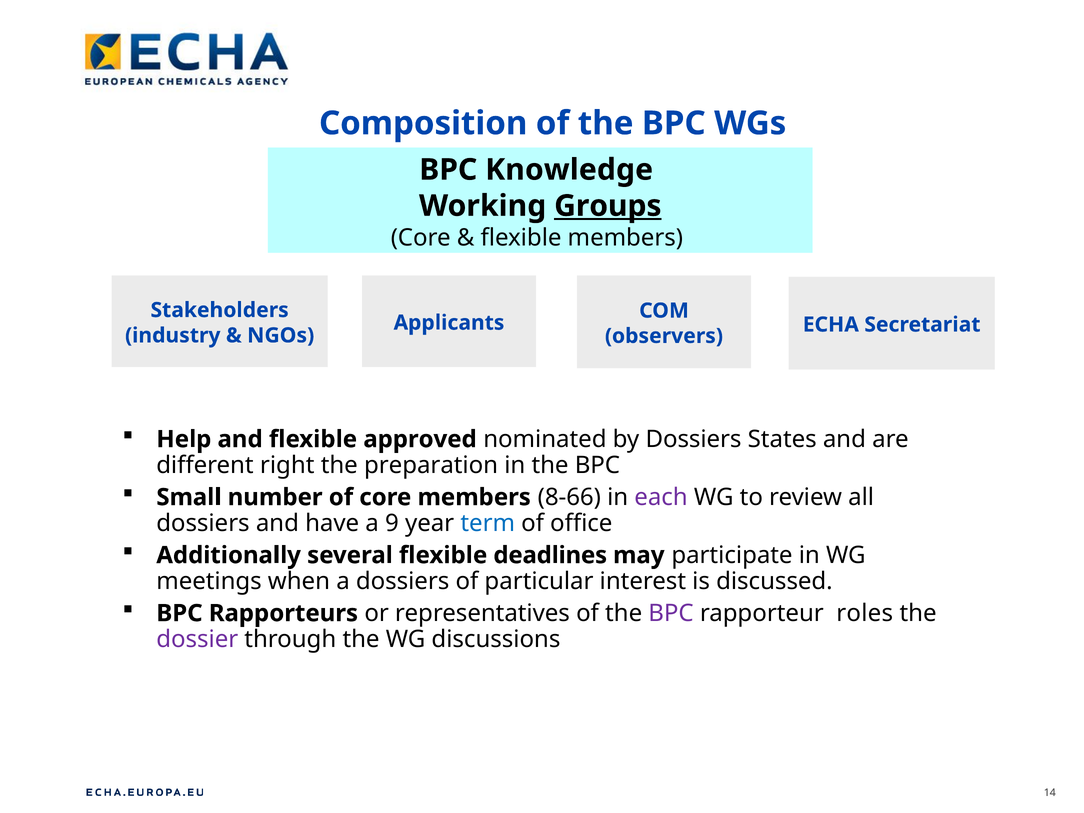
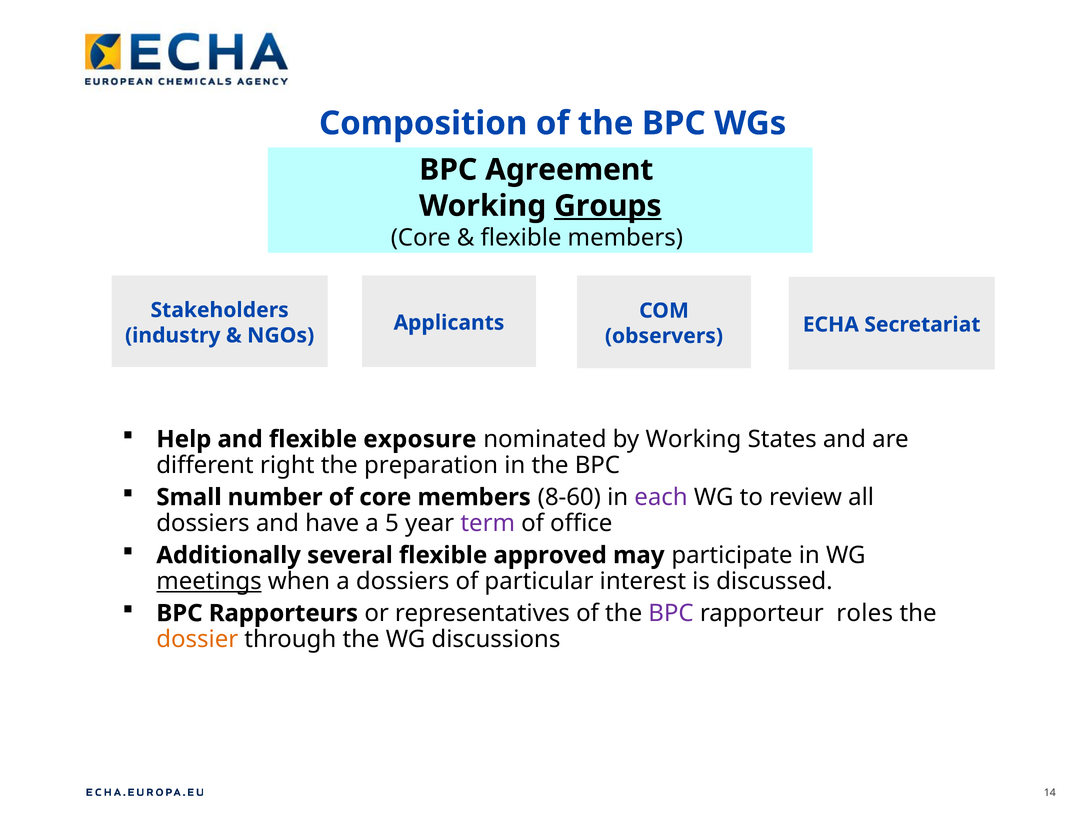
Knowledge: Knowledge -> Agreement
approved: approved -> exposure
by Dossiers: Dossiers -> Working
8-66: 8-66 -> 8-60
9: 9 -> 5
term colour: blue -> purple
deadlines: deadlines -> approved
meetings underline: none -> present
dossier colour: purple -> orange
